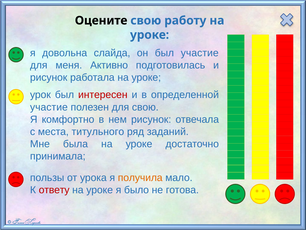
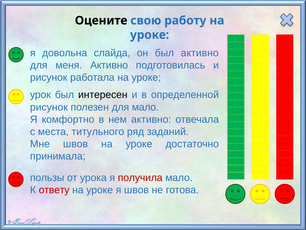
был участие: участие -> активно
интересен colour: red -> black
участие at (49, 107): участие -> рисунок
для свою: свою -> мало
нем рисунок: рисунок -> активно
Мне была: была -> швов
получила colour: orange -> red
я было: было -> швов
